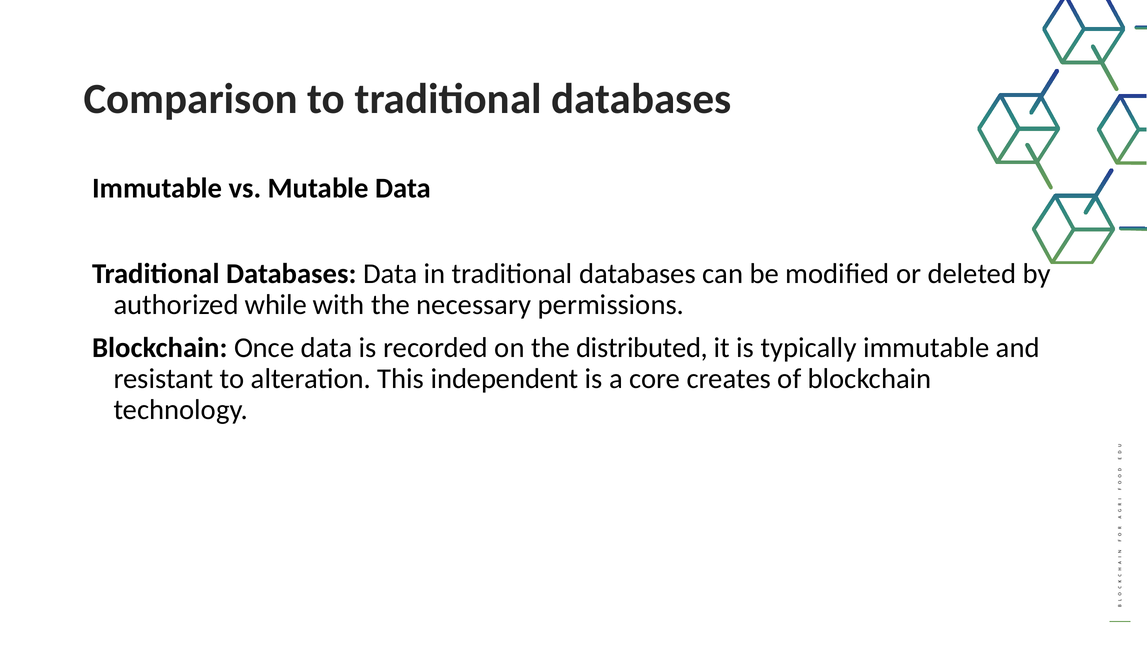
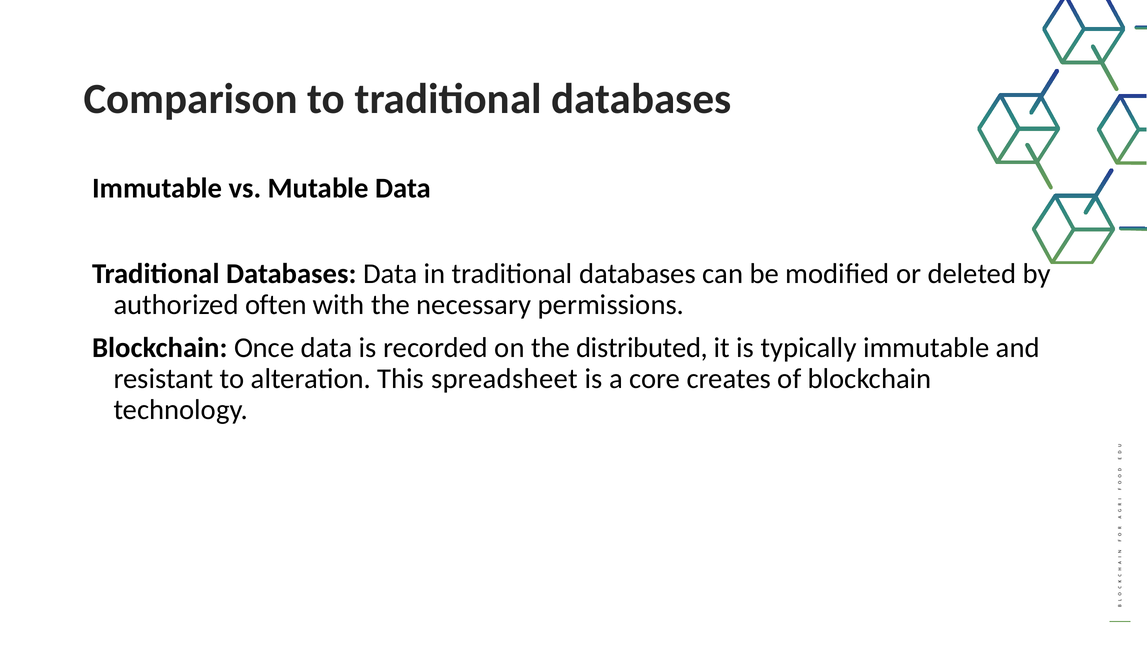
while: while -> often
independent: independent -> spreadsheet
